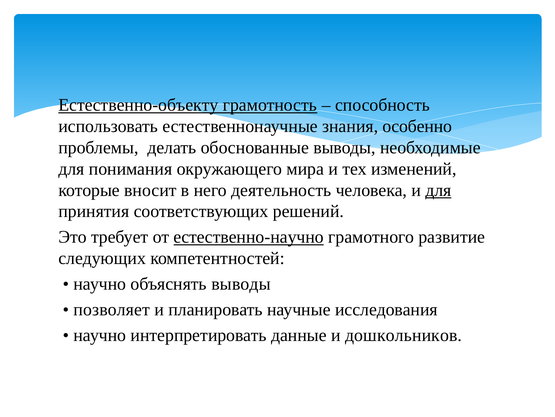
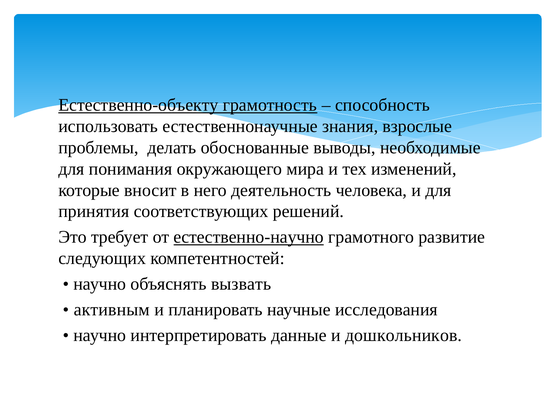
особенно: особенно -> взрослые
для at (438, 190) underline: present -> none
объяснять выводы: выводы -> вызвать
позволяет: позволяет -> активным
